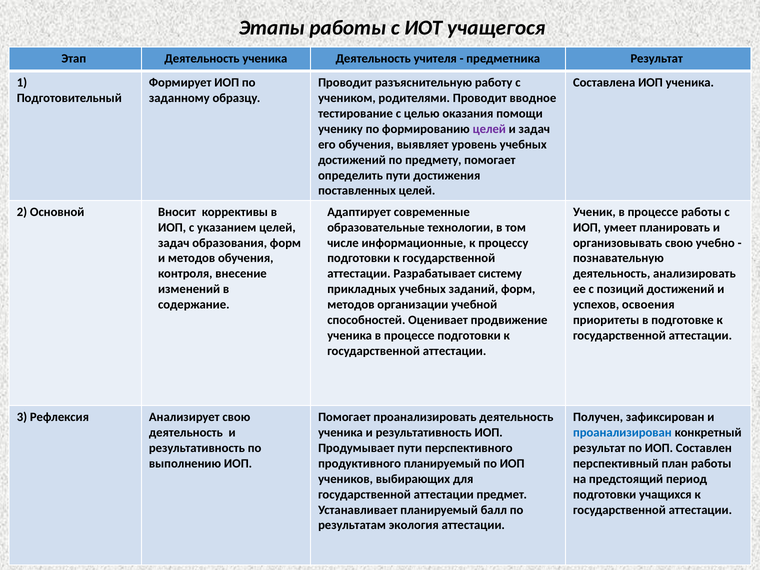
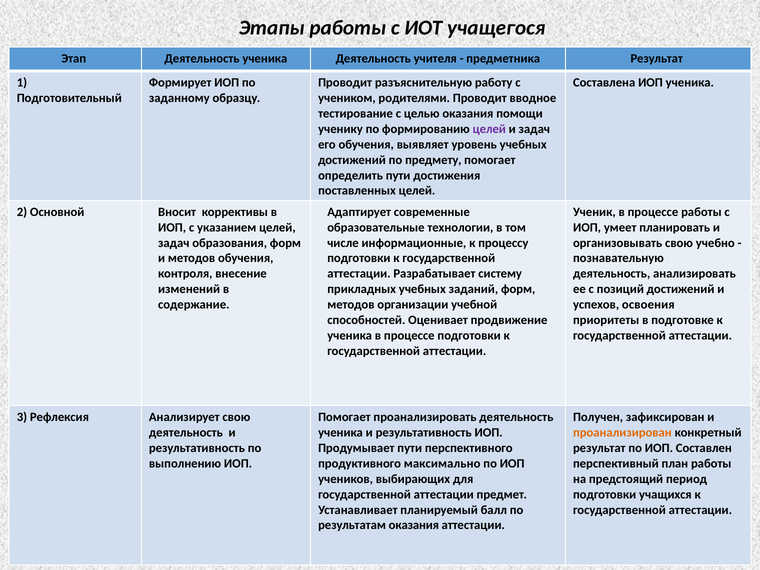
проанализирован colour: blue -> orange
продуктивного планируемый: планируемый -> максимально
результатам экология: экология -> оказания
